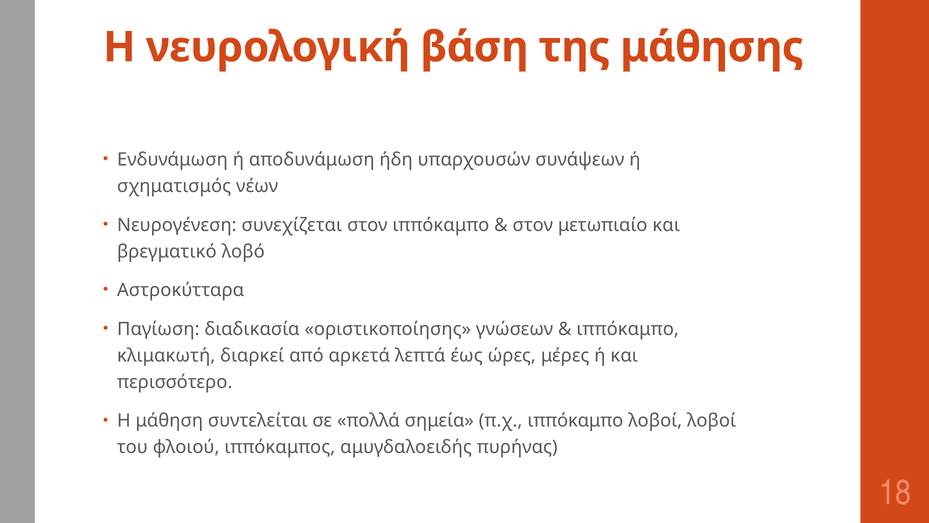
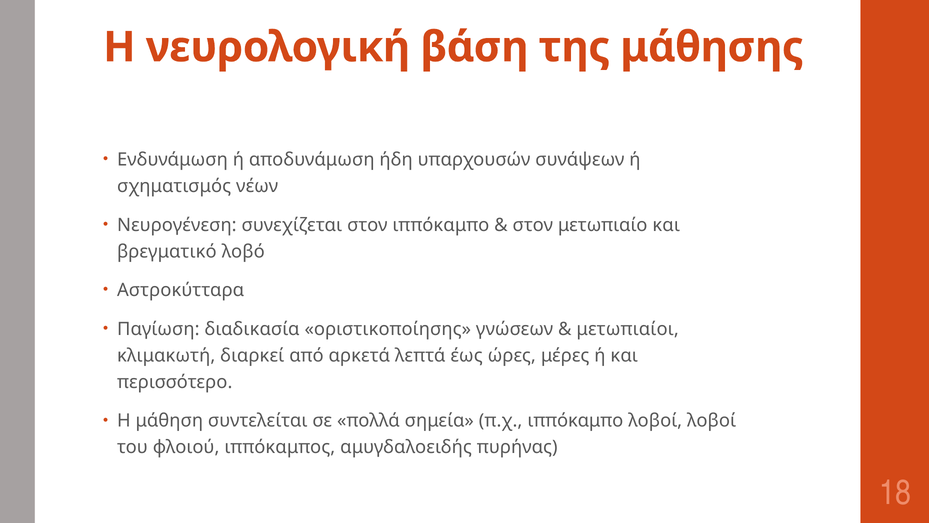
ιππόκαμπο at (628, 329): ιππόκαμπο -> μετωπιαίοι
